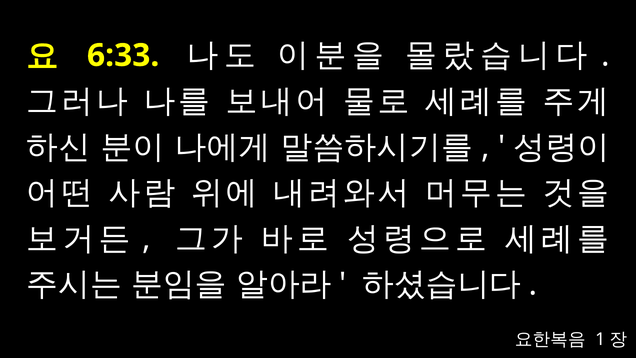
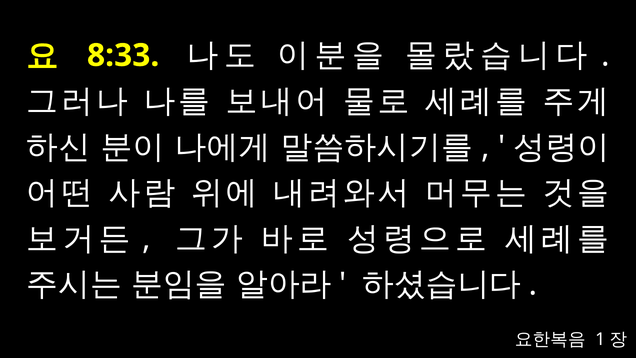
6:33: 6:33 -> 8:33
